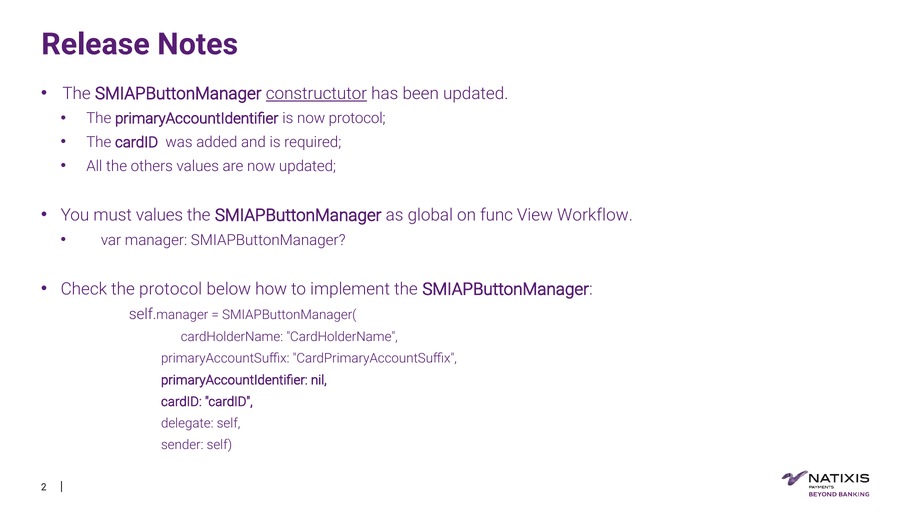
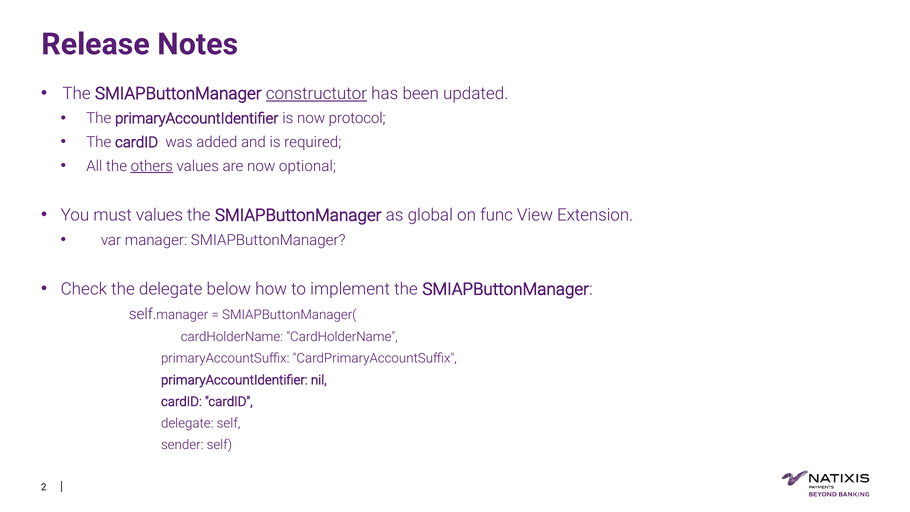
others underline: none -> present
now updated: updated -> optional
Workflow: Workflow -> Extension
the protocol: protocol -> delegate
